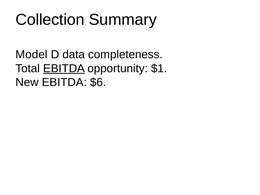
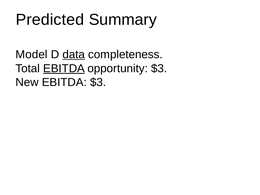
Collection: Collection -> Predicted
data underline: none -> present
opportunity $1: $1 -> $3
EBITDA $6: $6 -> $3
